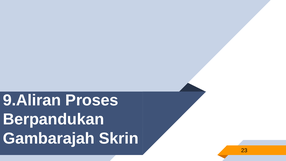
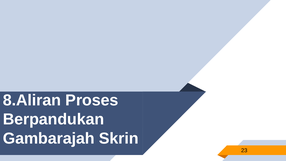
9.Aliran: 9.Aliran -> 8.Aliran
